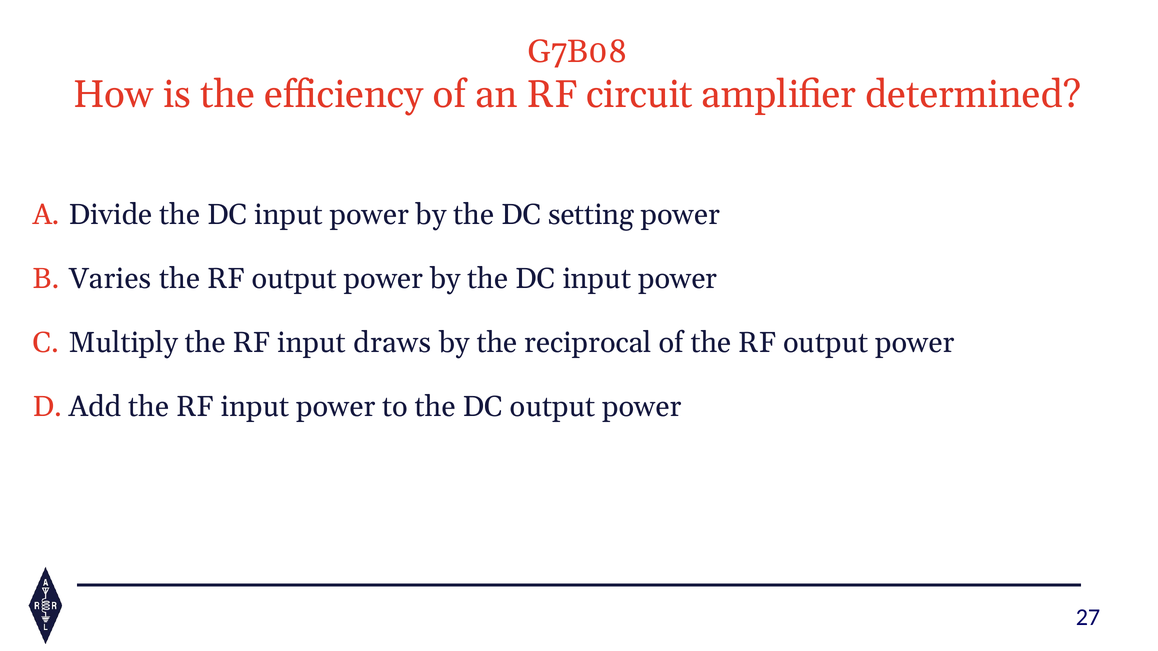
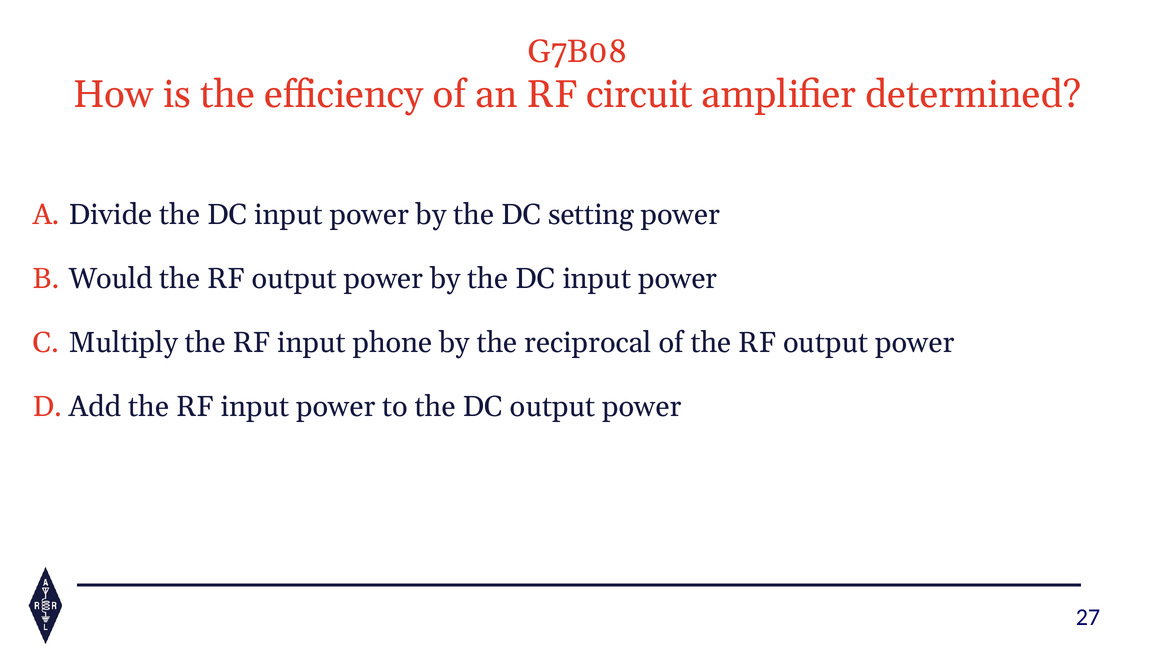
Varies: Varies -> Would
draws: draws -> phone
